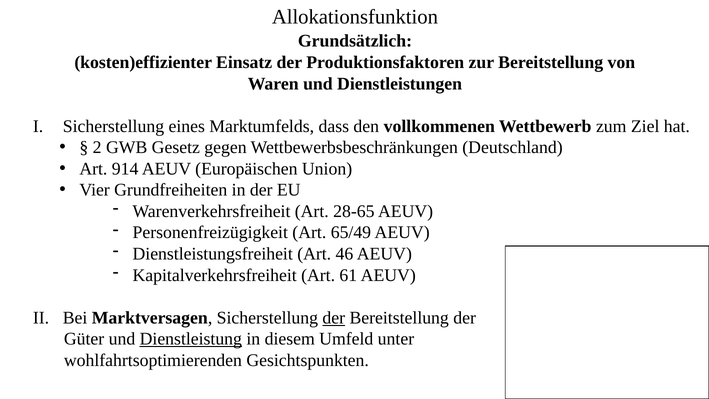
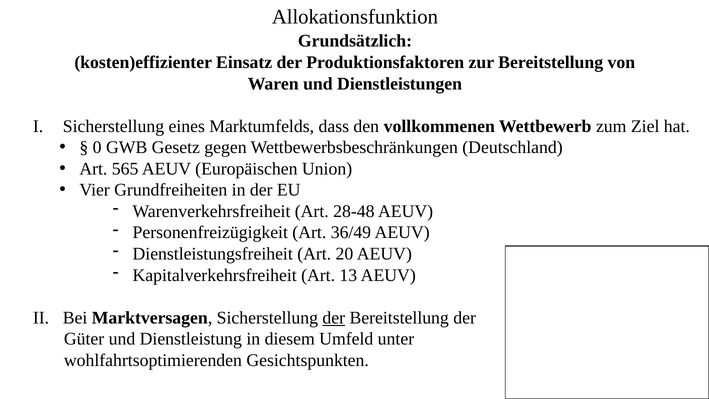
2: 2 -> 0
914: 914 -> 565
28-65: 28-65 -> 28-48
65/49: 65/49 -> 36/49
46: 46 -> 20
61: 61 -> 13
Dienstleistung underline: present -> none
